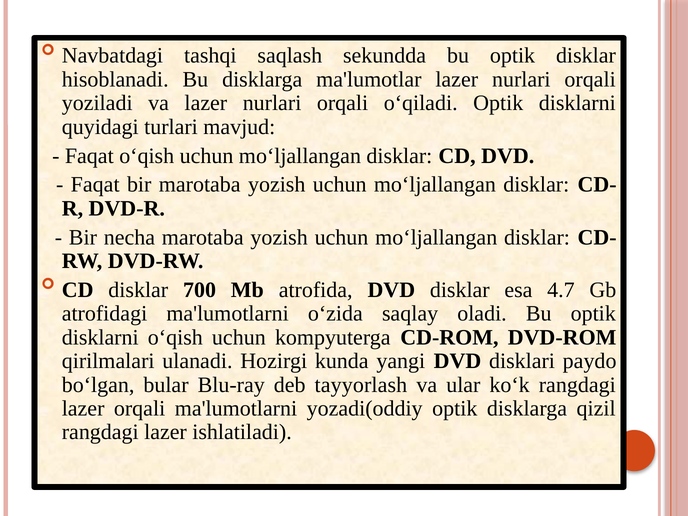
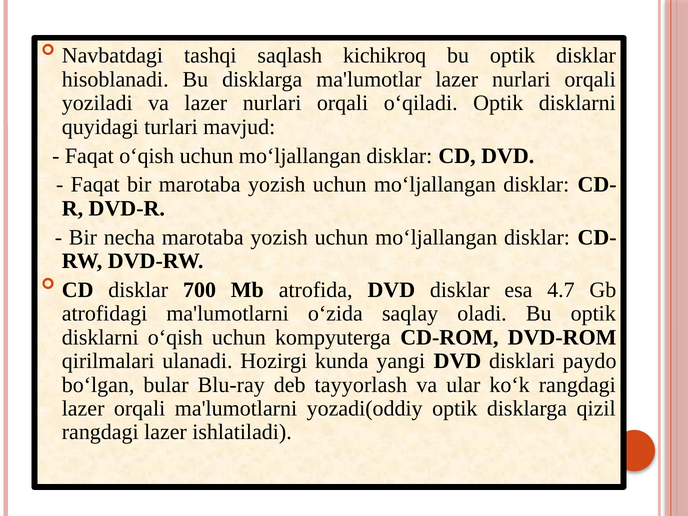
sekundda: sekundda -> kichikroq
